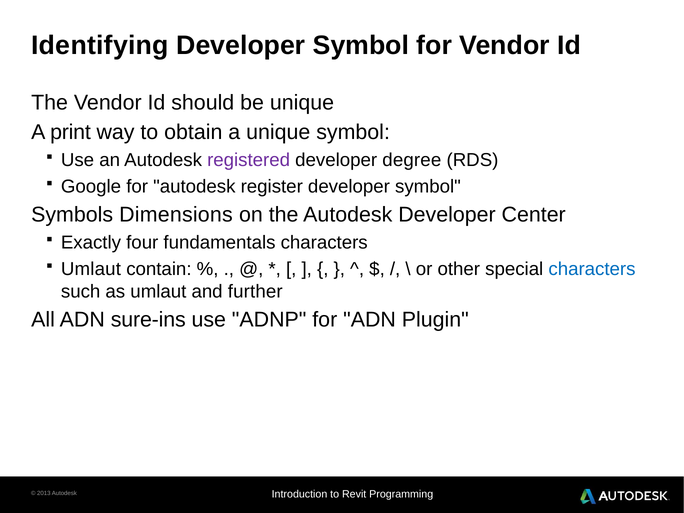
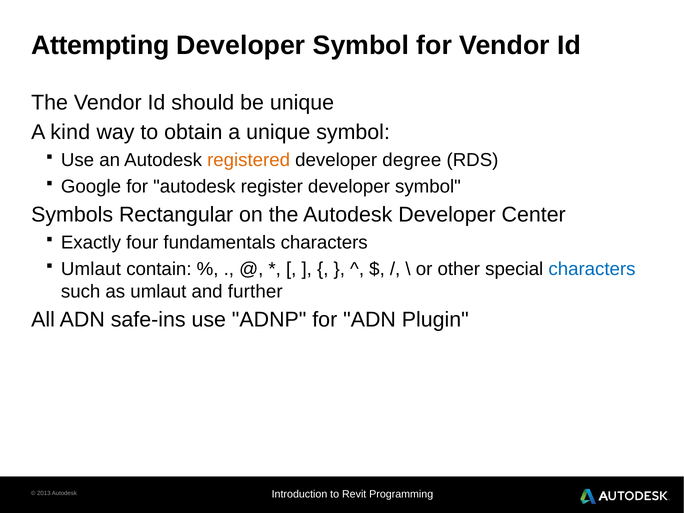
Identifying: Identifying -> Attempting
print: print -> kind
registered colour: purple -> orange
Dimensions: Dimensions -> Rectangular
sure-ins: sure-ins -> safe-ins
